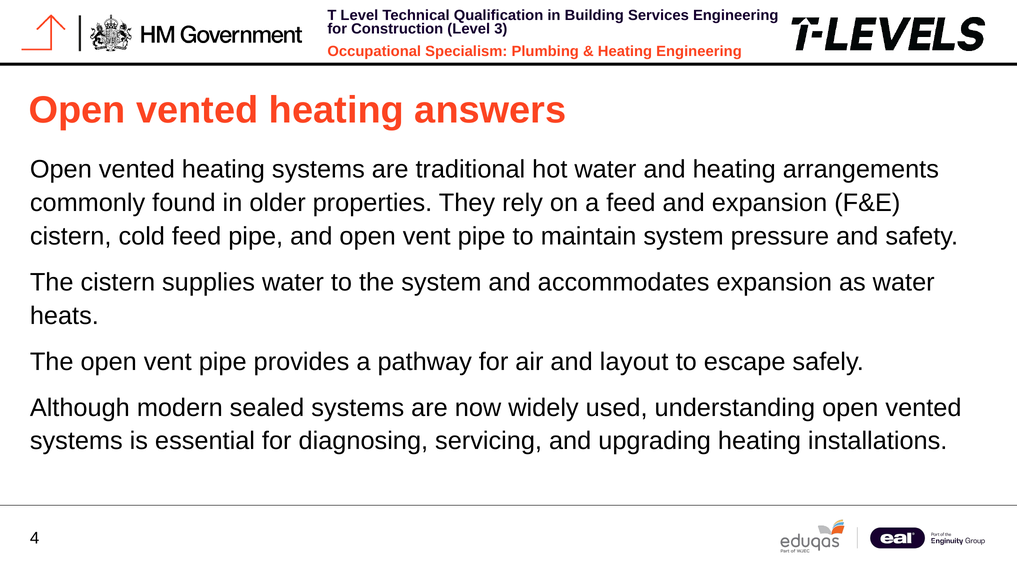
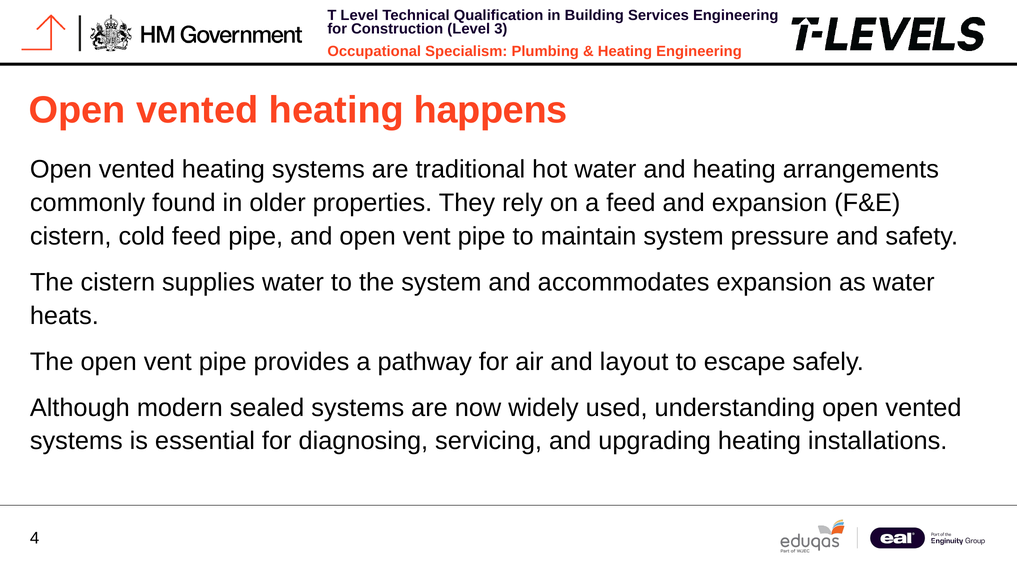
answers: answers -> happens
